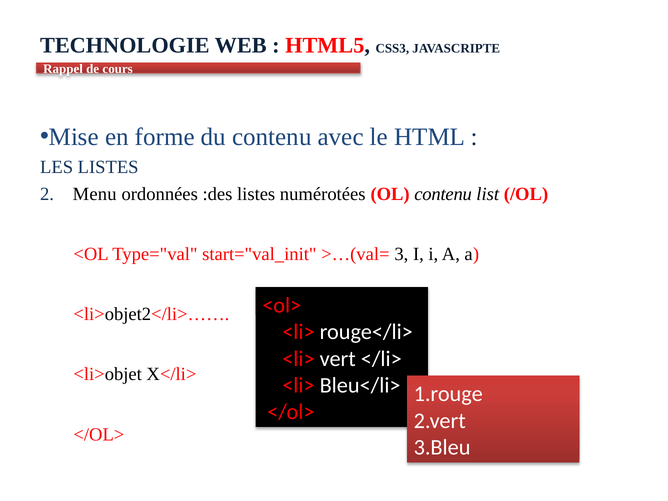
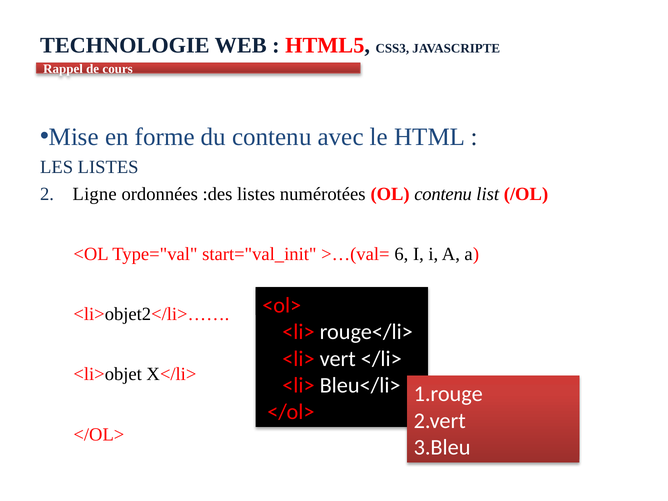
Menu: Menu -> Ligne
3: 3 -> 6
